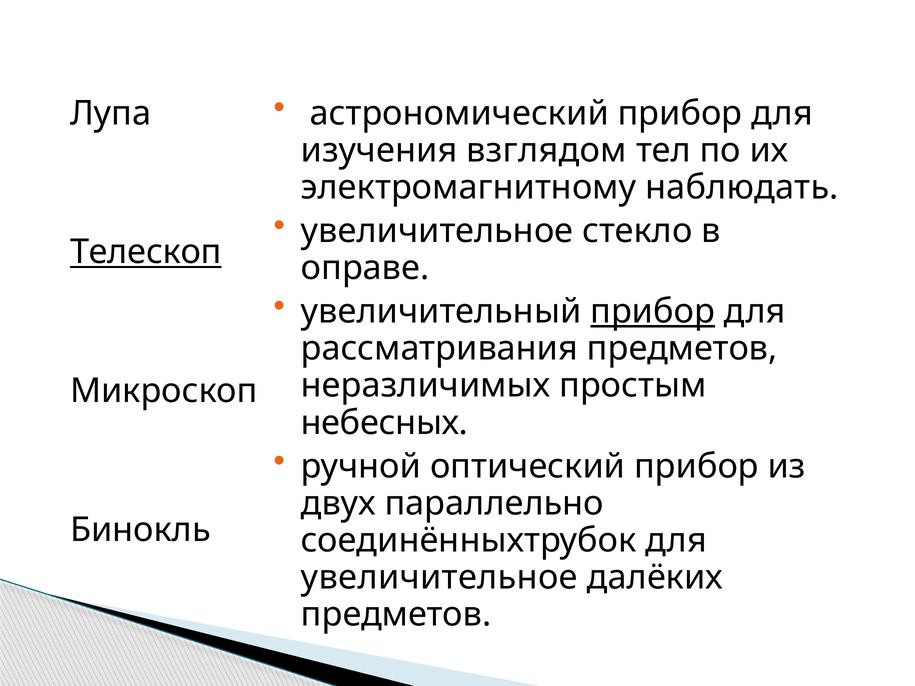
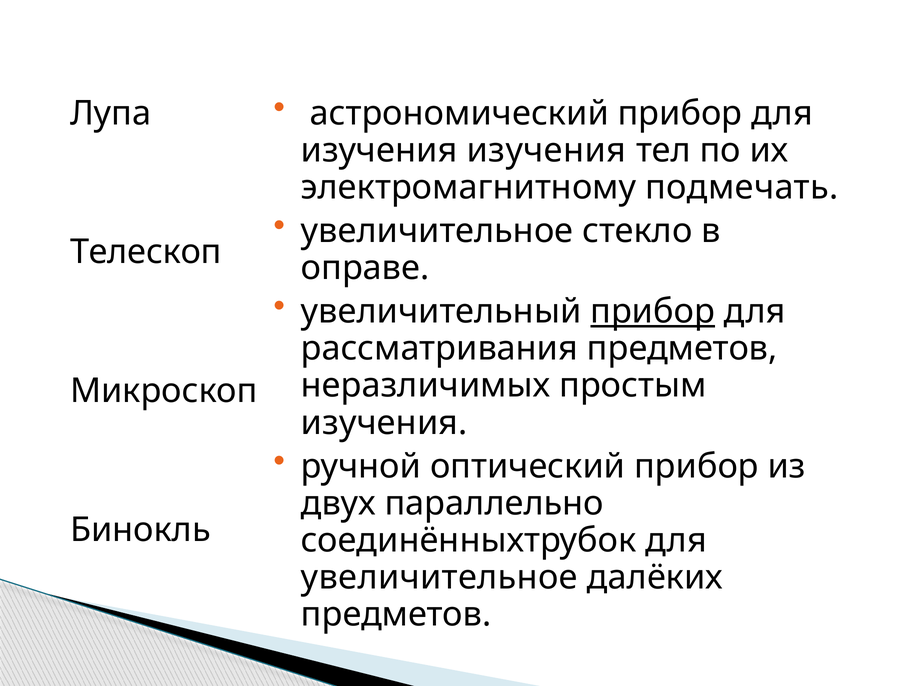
изучения взглядом: взглядом -> изучения
наблюдать: наблюдать -> подмечать
Телескоп underline: present -> none
небесных at (384, 423): небесных -> изучения
